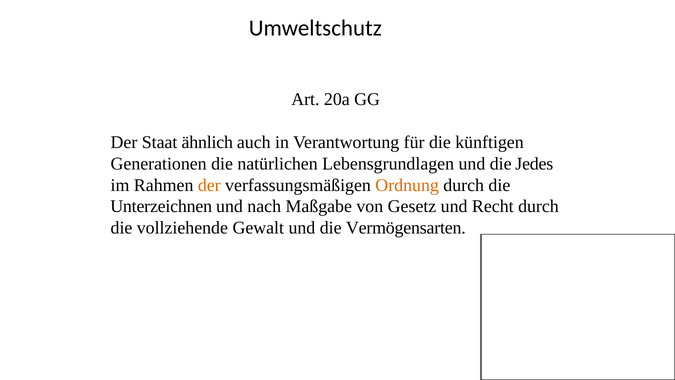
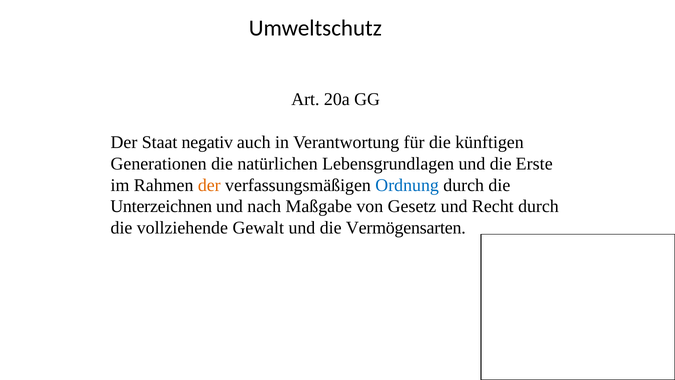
ähnlich: ähnlich -> negativ
Jedes: Jedes -> Erste
Ordnung colour: orange -> blue
